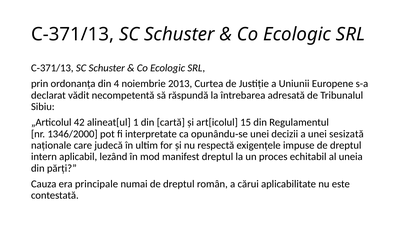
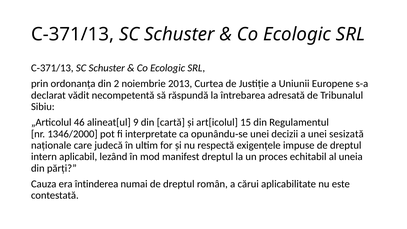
4: 4 -> 2
42: 42 -> 46
1: 1 -> 9
principale: principale -> întinderea
